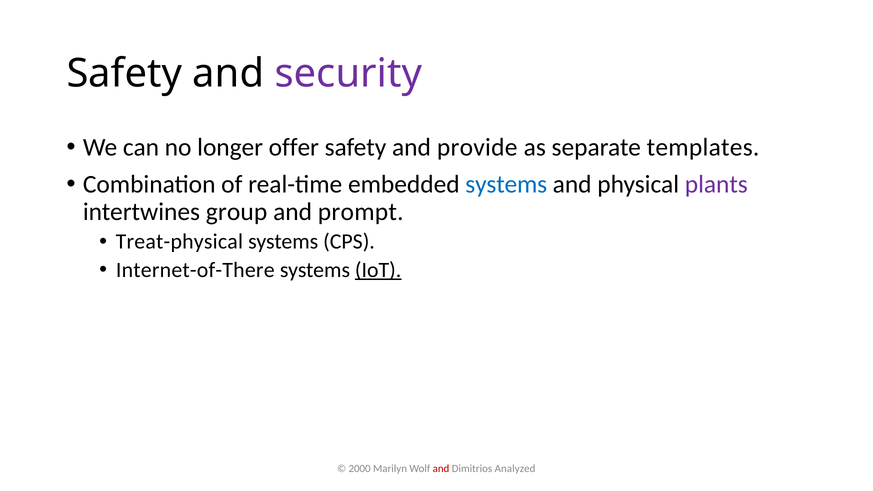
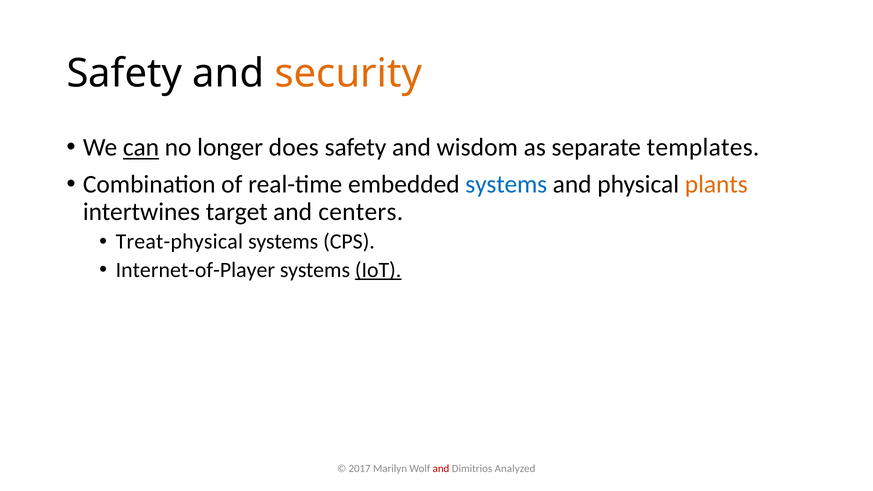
security colour: purple -> orange
can underline: none -> present
offer: offer -> does
provide: provide -> wisdom
plants colour: purple -> orange
group: group -> target
prompt: prompt -> centers
Internet-of-There: Internet-of-There -> Internet-of-Player
2000: 2000 -> 2017
